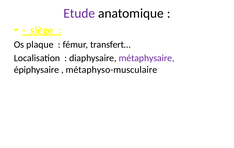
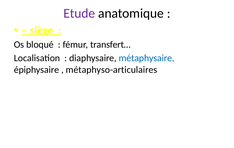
plaque: plaque -> bloqué
métaphysaire colour: purple -> blue
métaphyso-musculaire: métaphyso-musculaire -> métaphyso-articulaires
